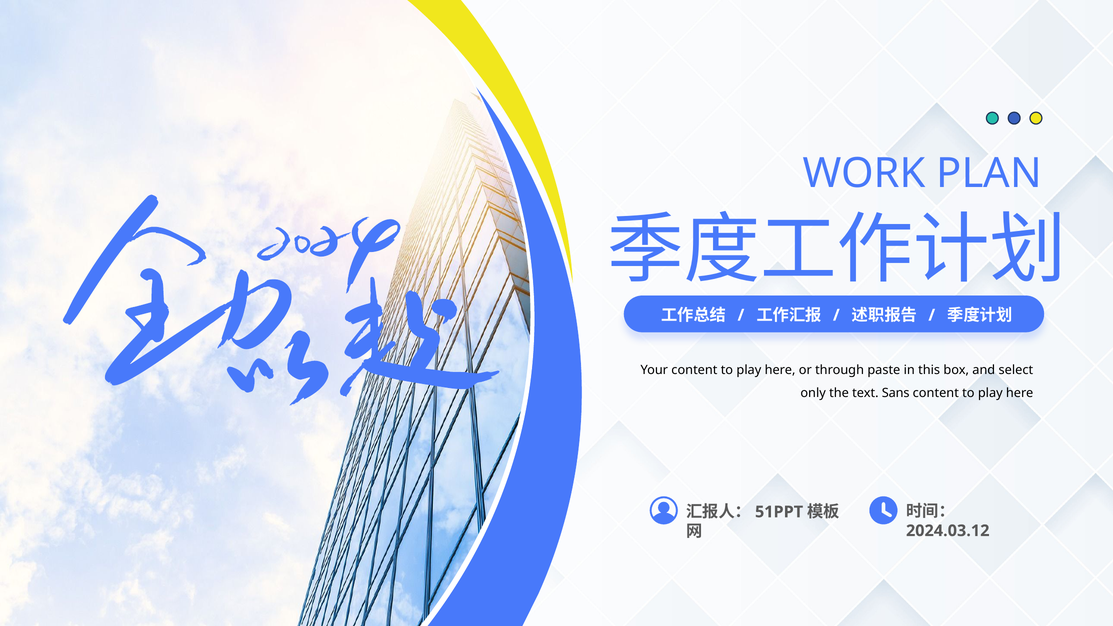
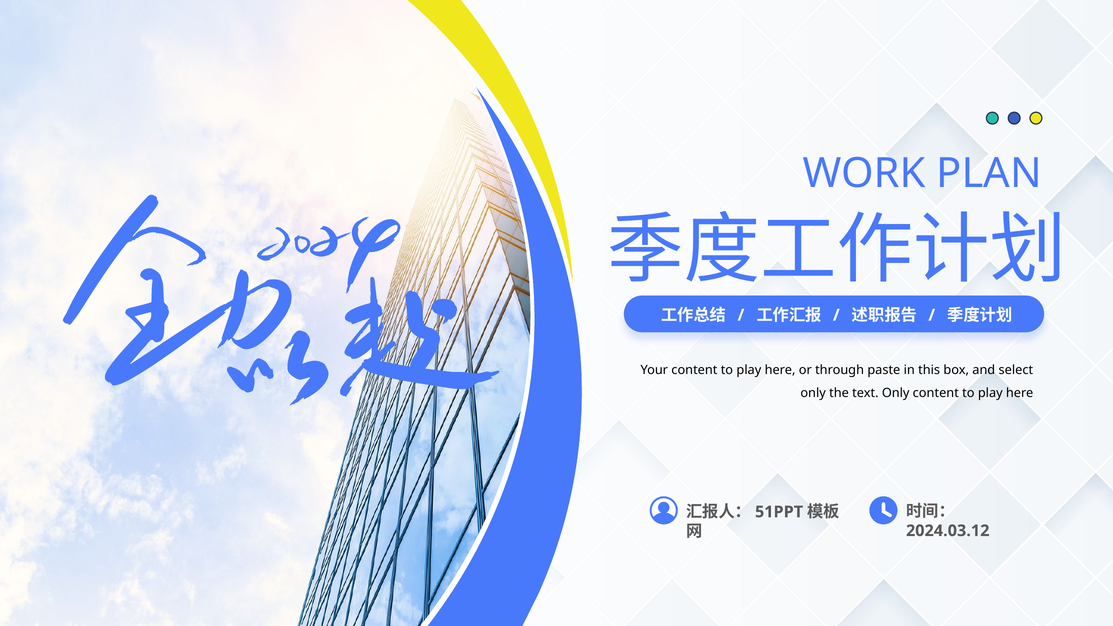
text Sans: Sans -> Only
